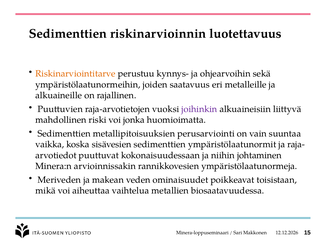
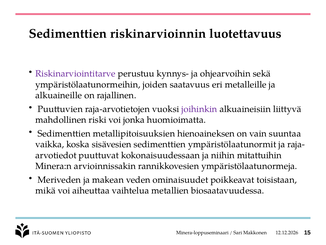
Riskinarviointitarve colour: orange -> purple
perusarviointi: perusarviointi -> hienoaineksen
johtaminen: johtaminen -> mitattuihin
